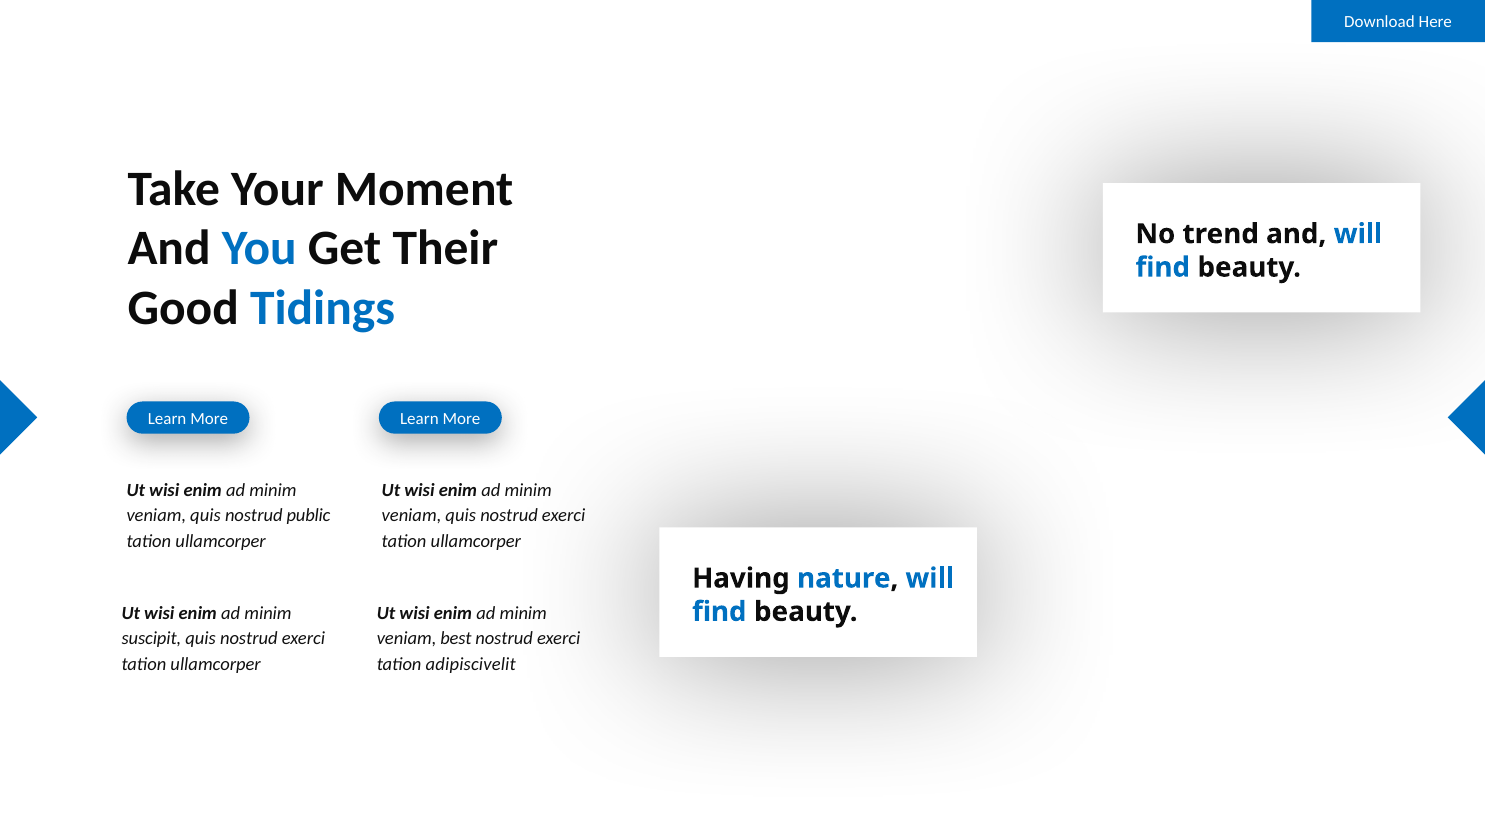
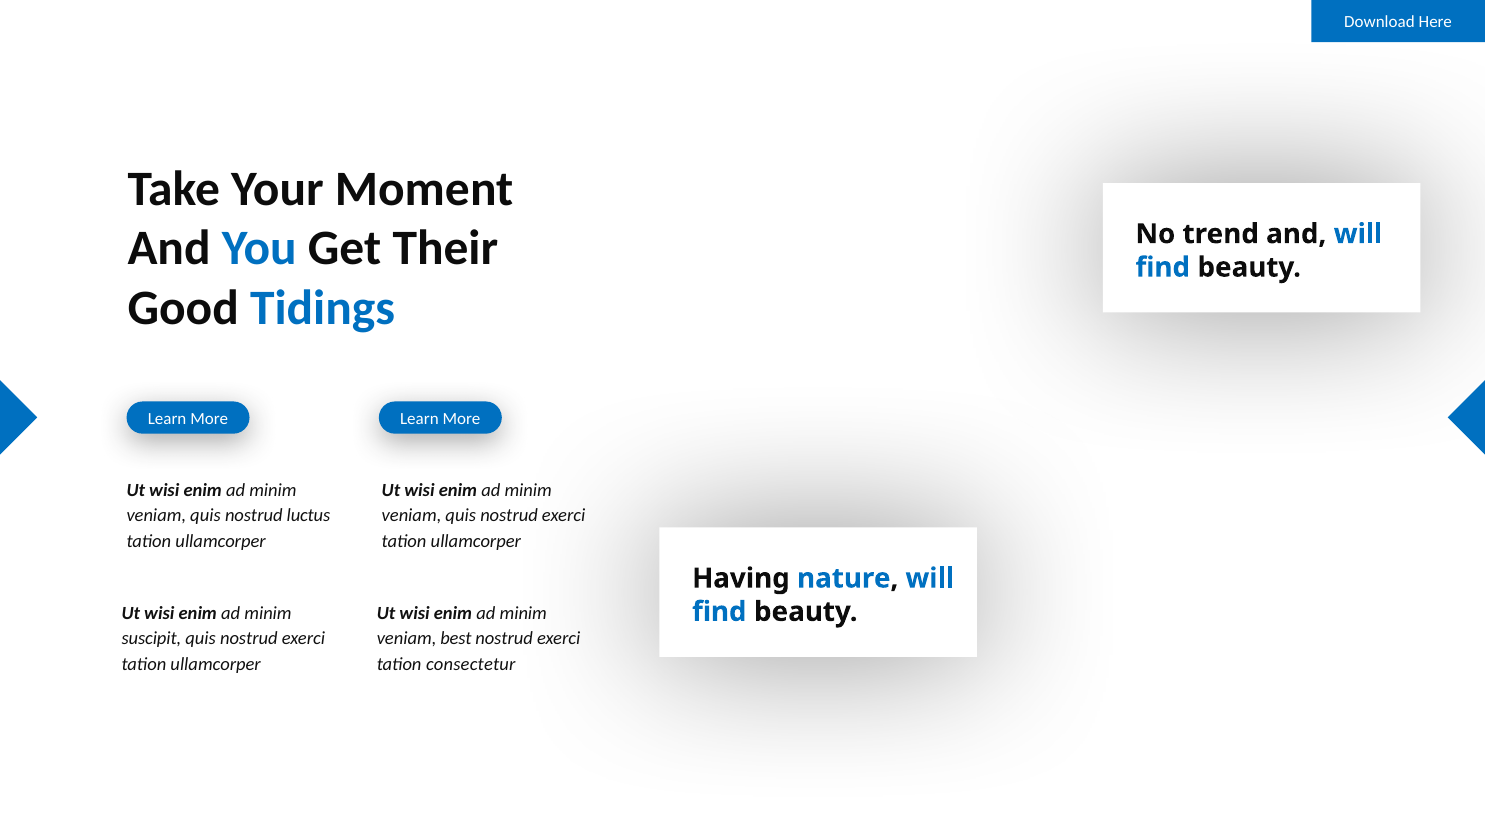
public: public -> luctus
adipiscivelit: adipiscivelit -> consectetur
